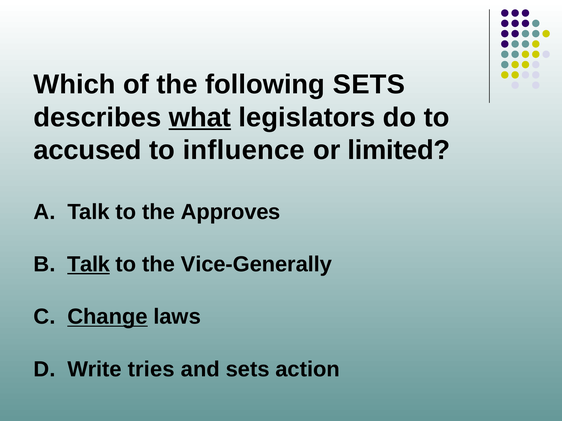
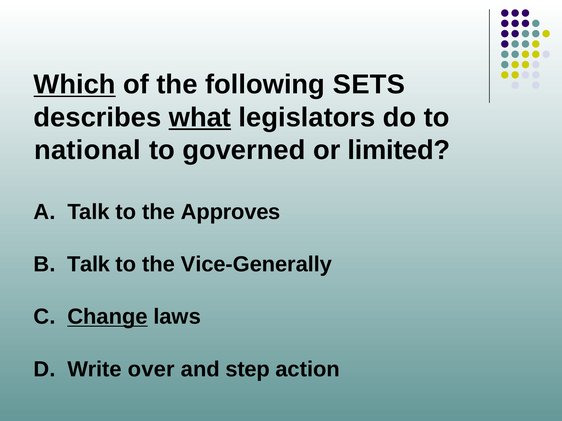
Which underline: none -> present
accused: accused -> national
influence: influence -> governed
Talk at (89, 265) underline: present -> none
tries: tries -> over
and sets: sets -> step
